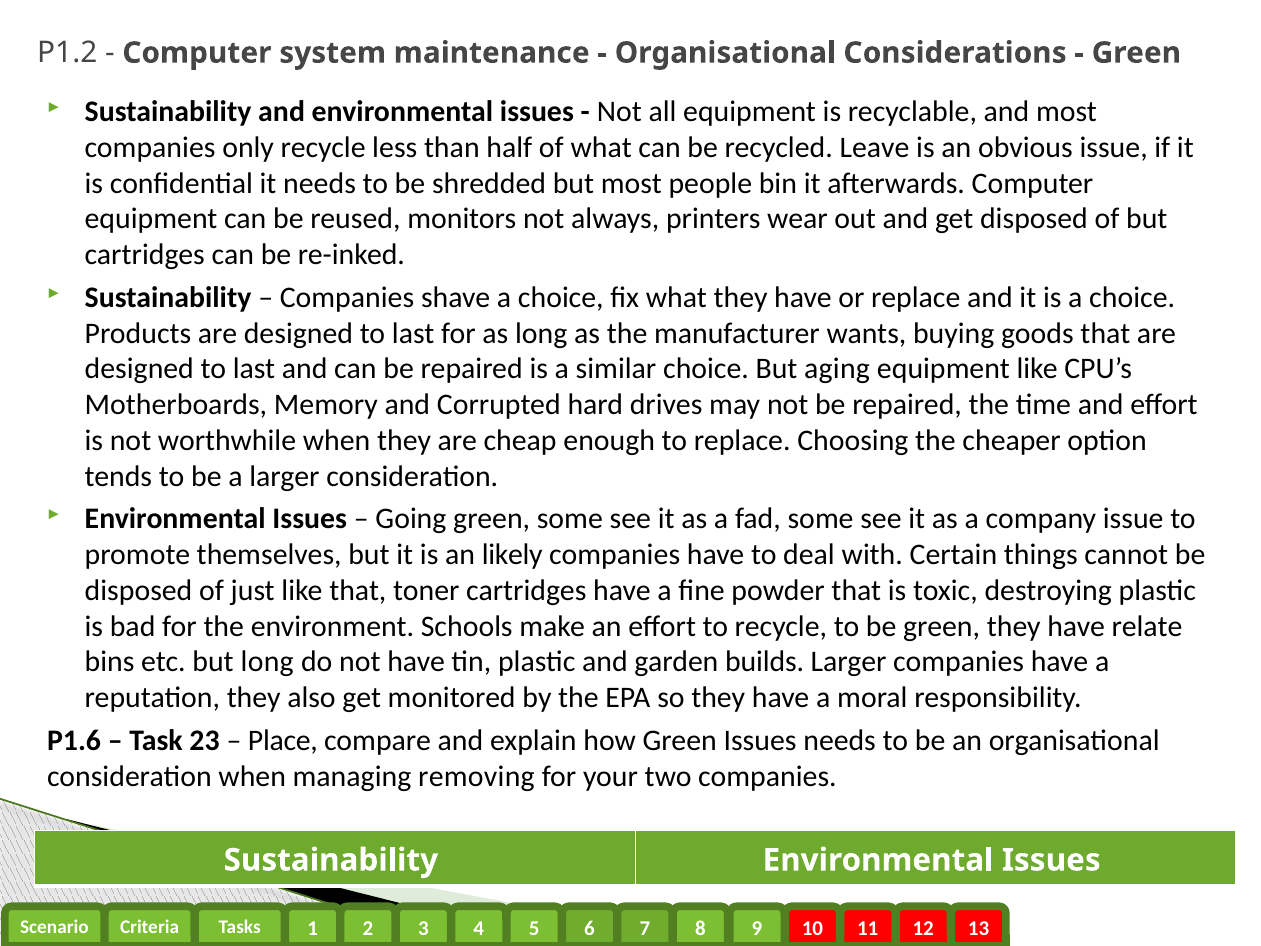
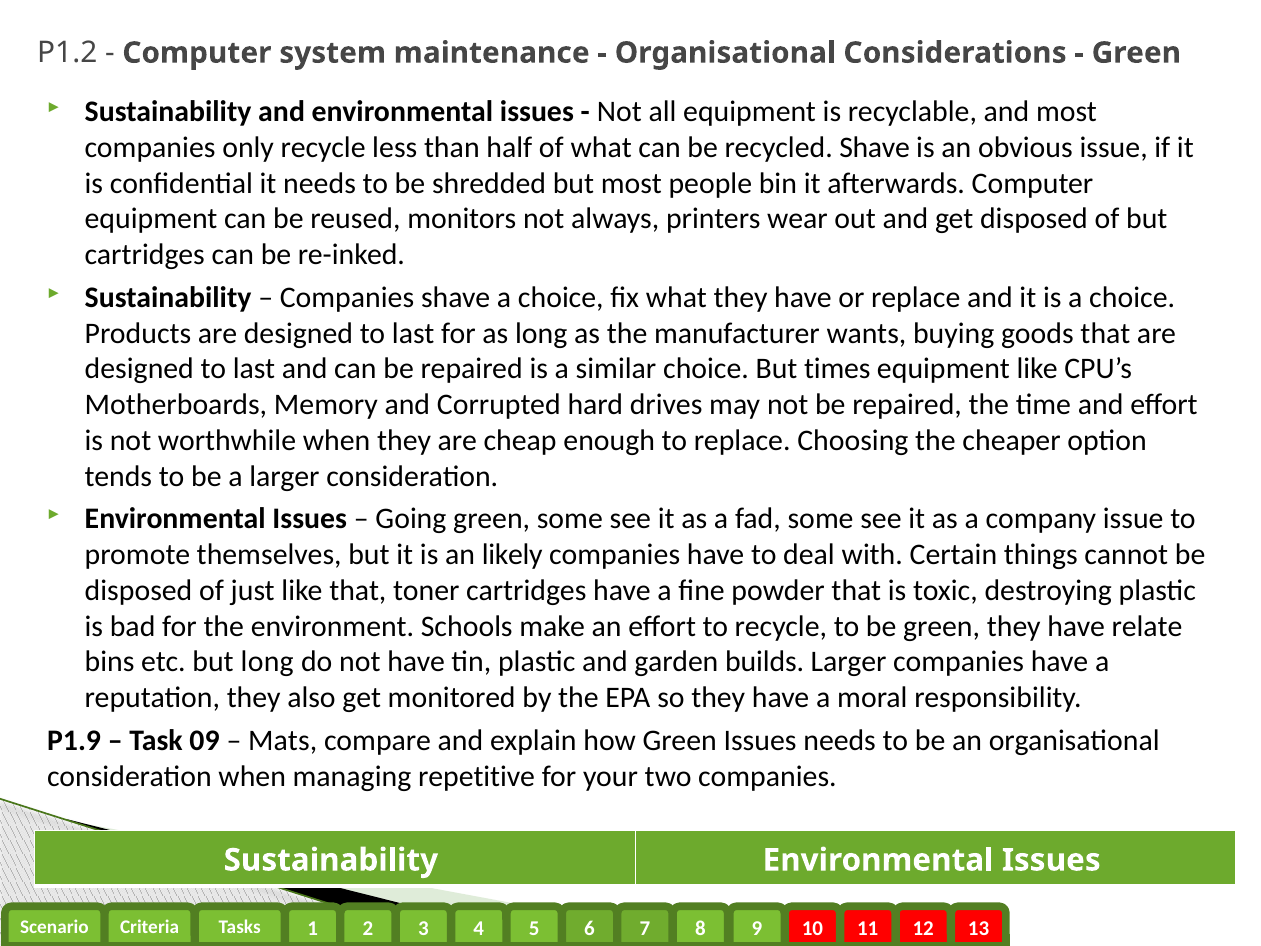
recycled Leave: Leave -> Shave
aging: aging -> times
P1.6: P1.6 -> P1.9
23: 23 -> 09
Place: Place -> Mats
removing: removing -> repetitive
